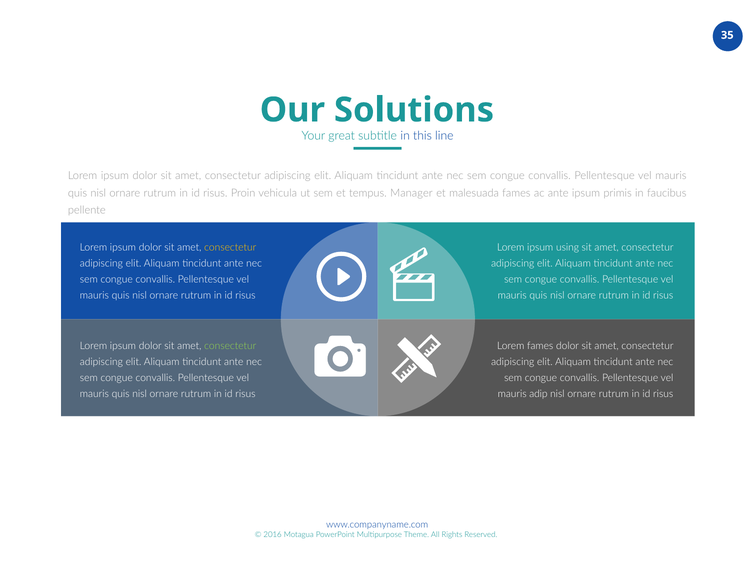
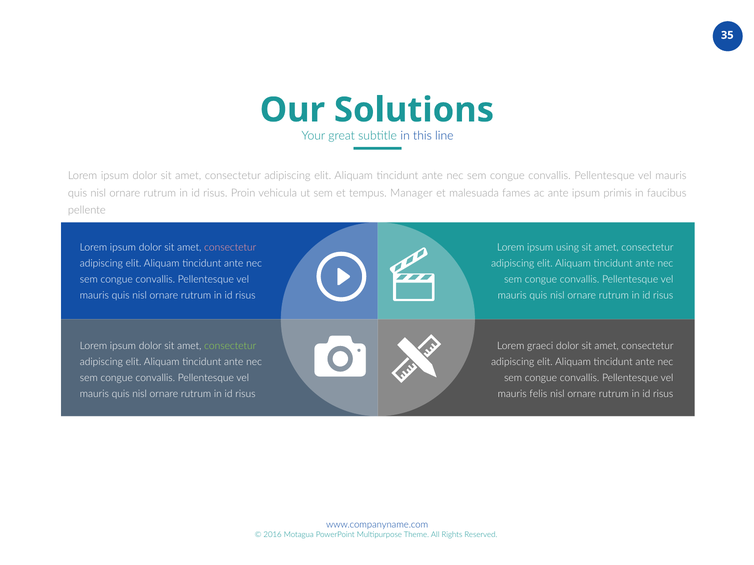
consectetur at (230, 248) colour: yellow -> pink
Lorem fames: fames -> graeci
adip: adip -> felis
